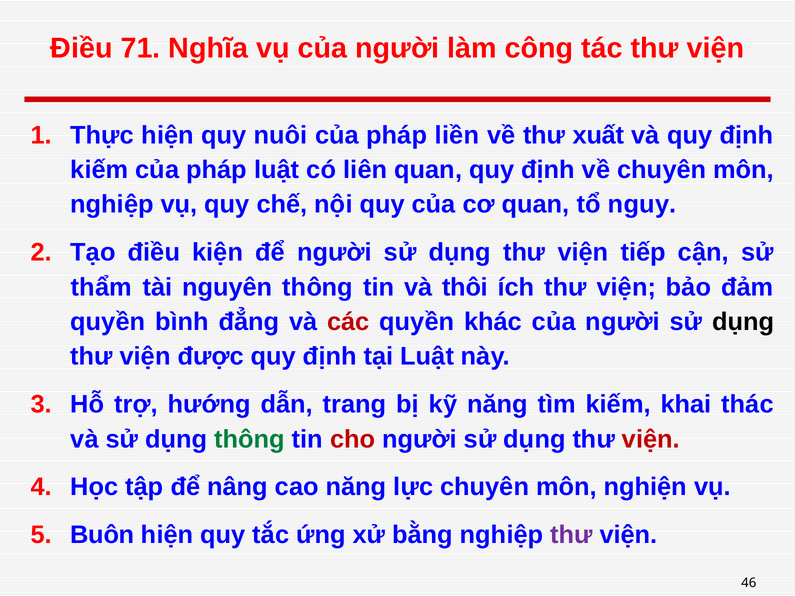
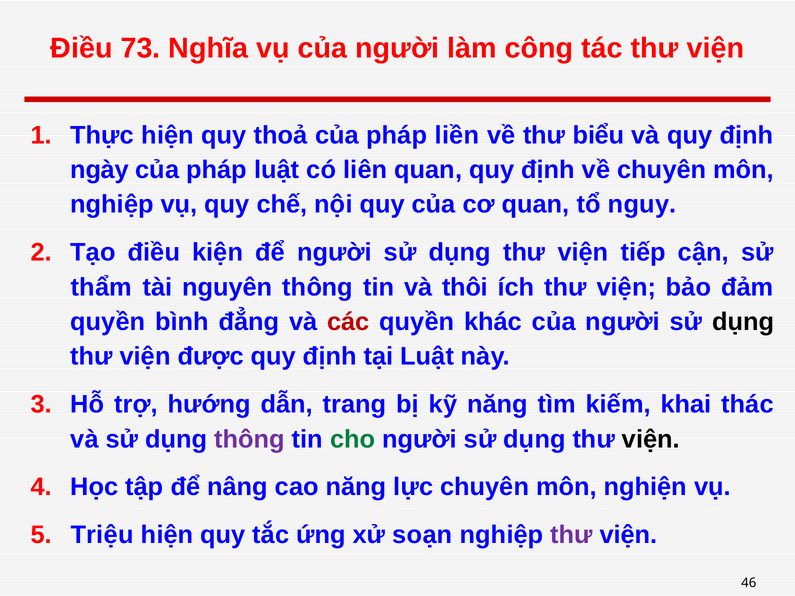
71: 71 -> 73
nuôi: nuôi -> thoả
xuất: xuất -> biểu
kiếm at (99, 170): kiếm -> ngày
thông at (250, 439) colour: green -> purple
cho colour: red -> green
viện at (651, 439) colour: red -> black
Buôn: Buôn -> Triệu
bằng: bằng -> soạn
